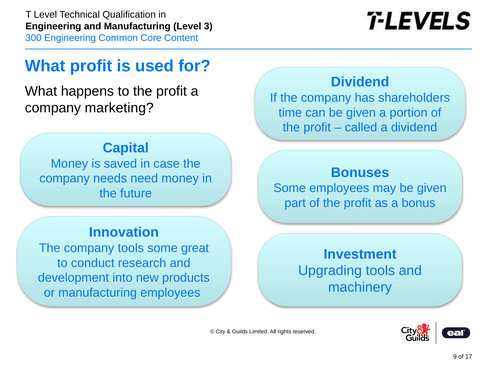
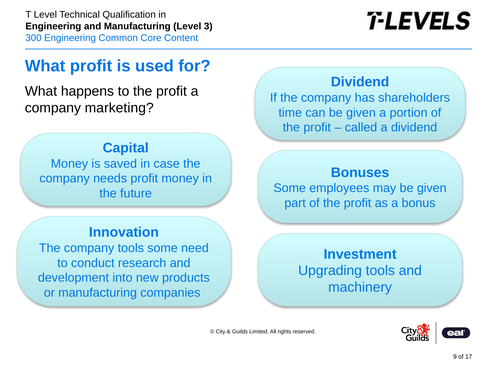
needs need: need -> profit
great: great -> need
manufacturing employees: employees -> companies
